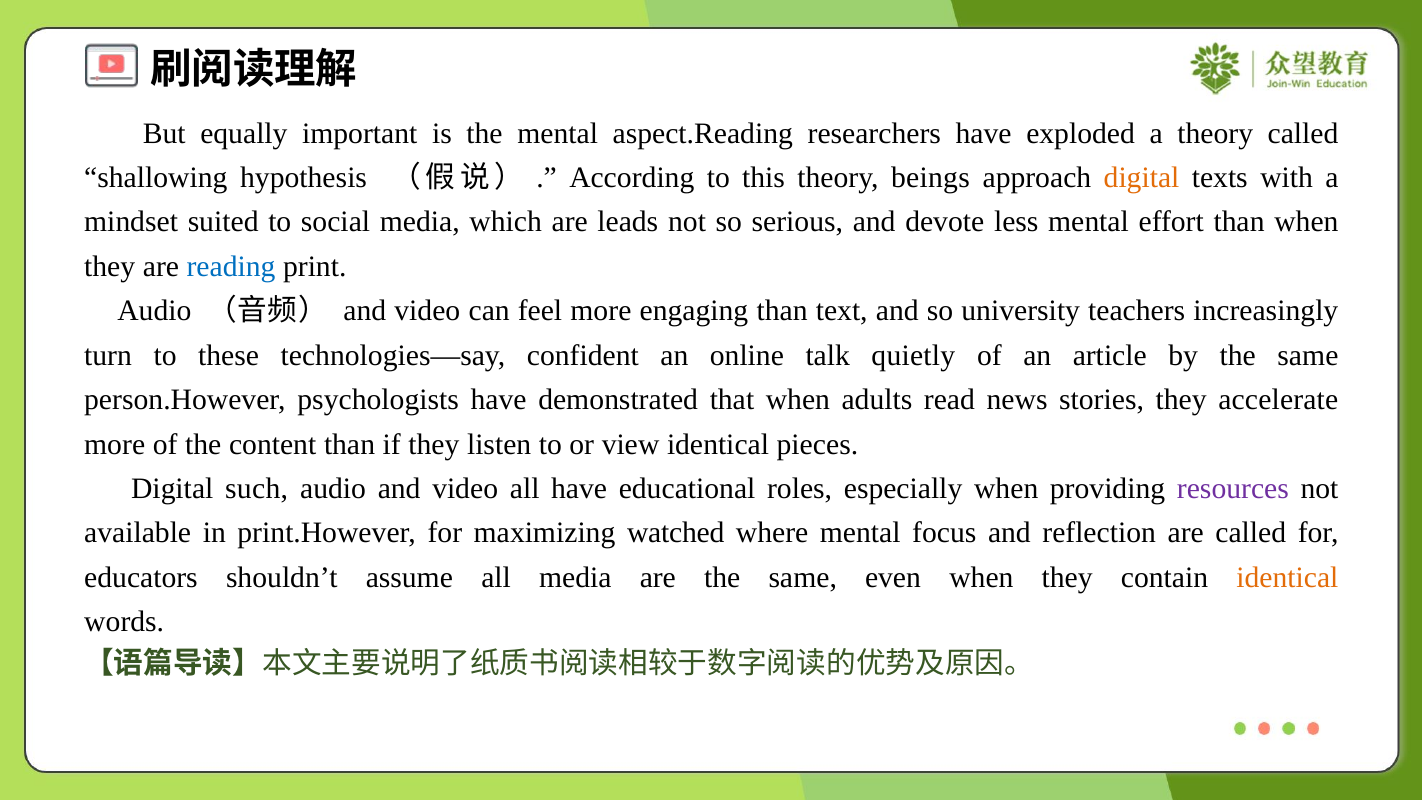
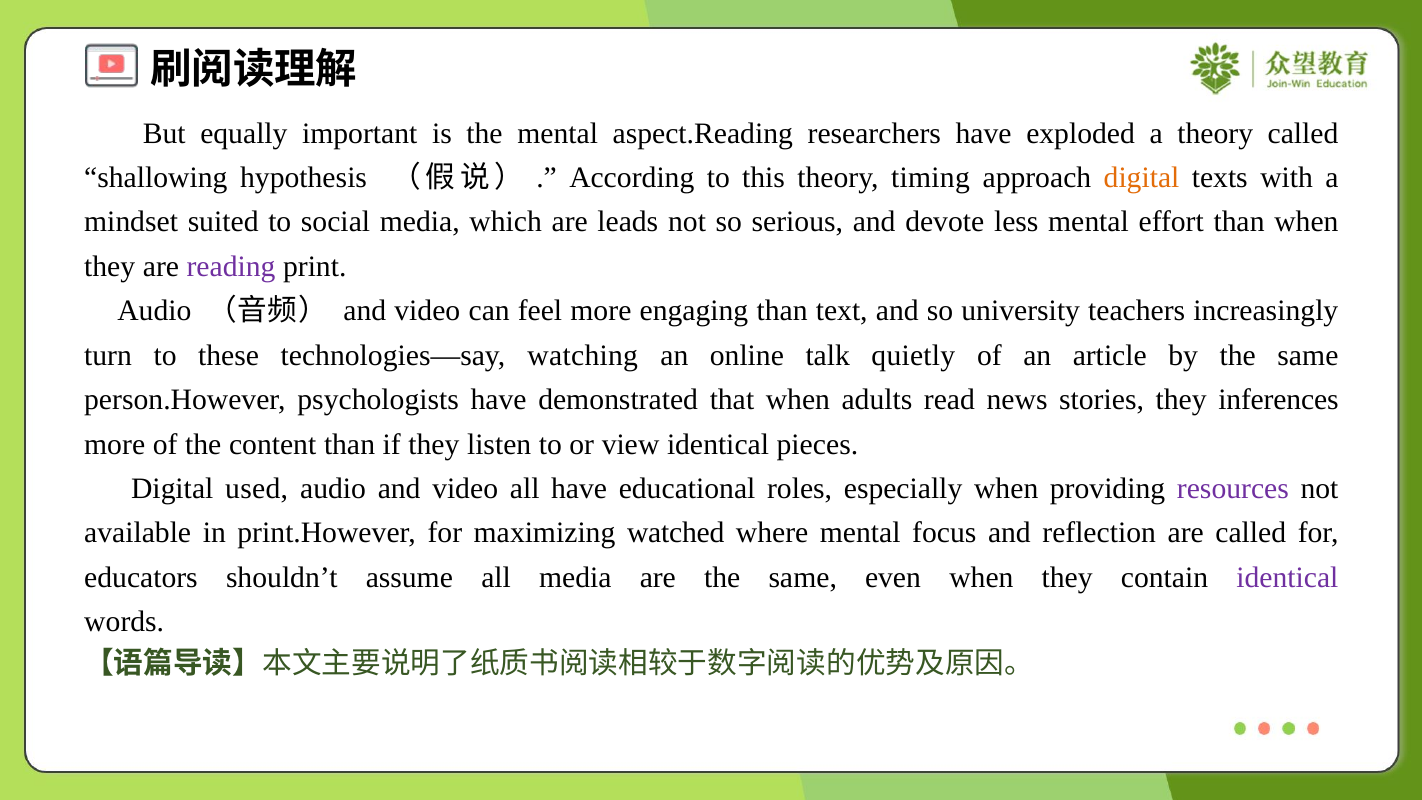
beings: beings -> timing
reading colour: blue -> purple
confident: confident -> watching
accelerate: accelerate -> inferences
such: such -> used
identical at (1287, 577) colour: orange -> purple
